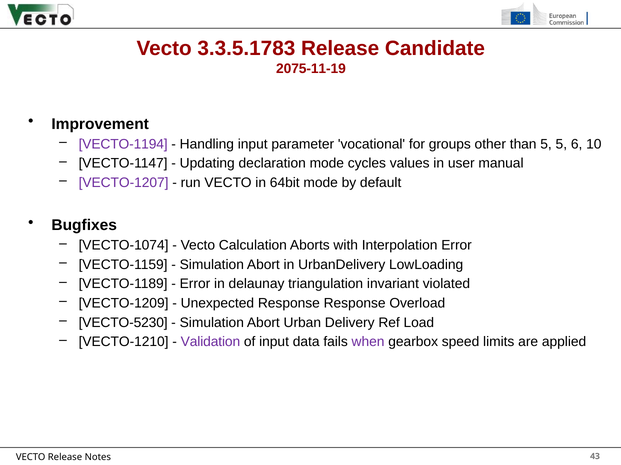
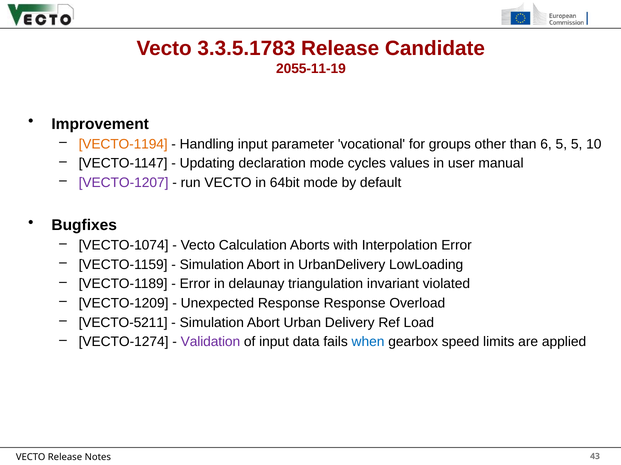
2075-11-19: 2075-11-19 -> 2055-11-19
VECTO-1194 colour: purple -> orange
than 5: 5 -> 6
5 6: 6 -> 5
VECTO-5230: VECTO-5230 -> VECTO-5211
VECTO-1210: VECTO-1210 -> VECTO-1274
when colour: purple -> blue
